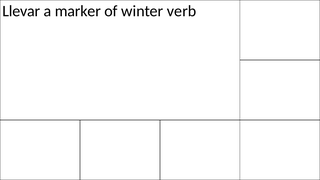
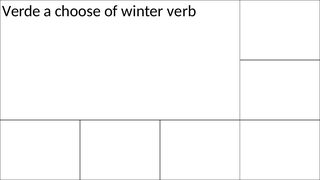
Llevar: Llevar -> Verde
marker: marker -> choose
